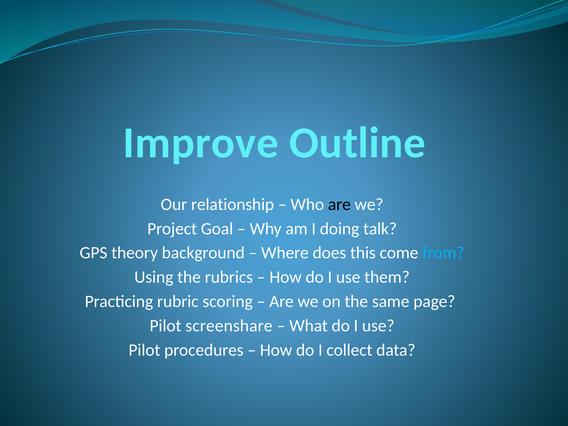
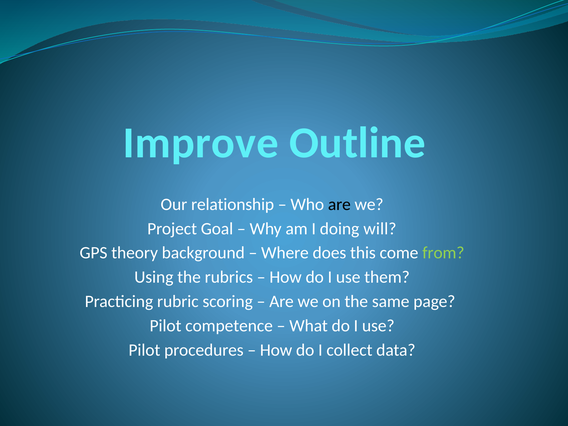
talk: talk -> will
from colour: light blue -> light green
screenshare: screenshare -> competence
